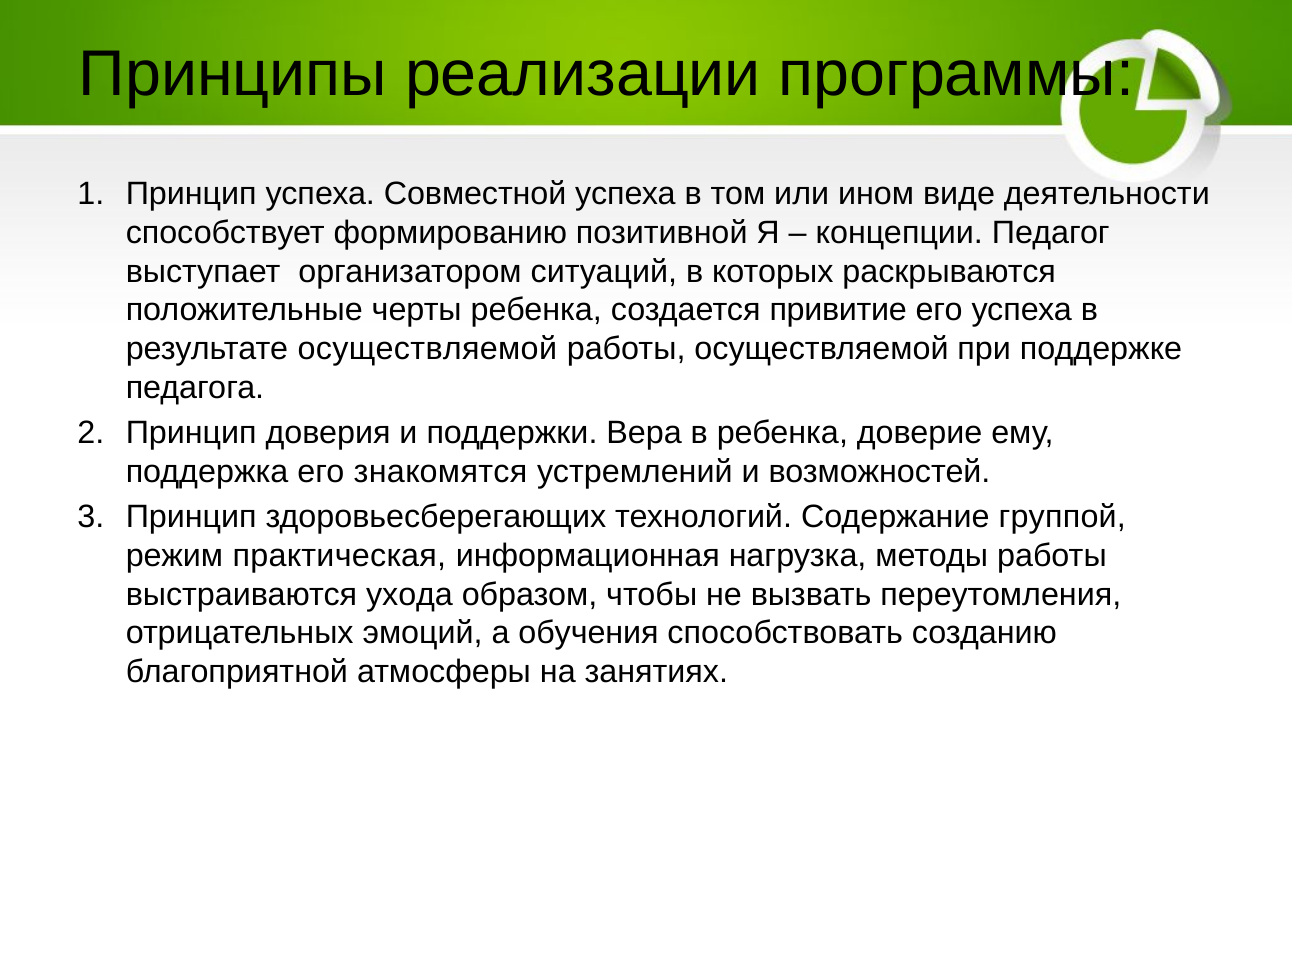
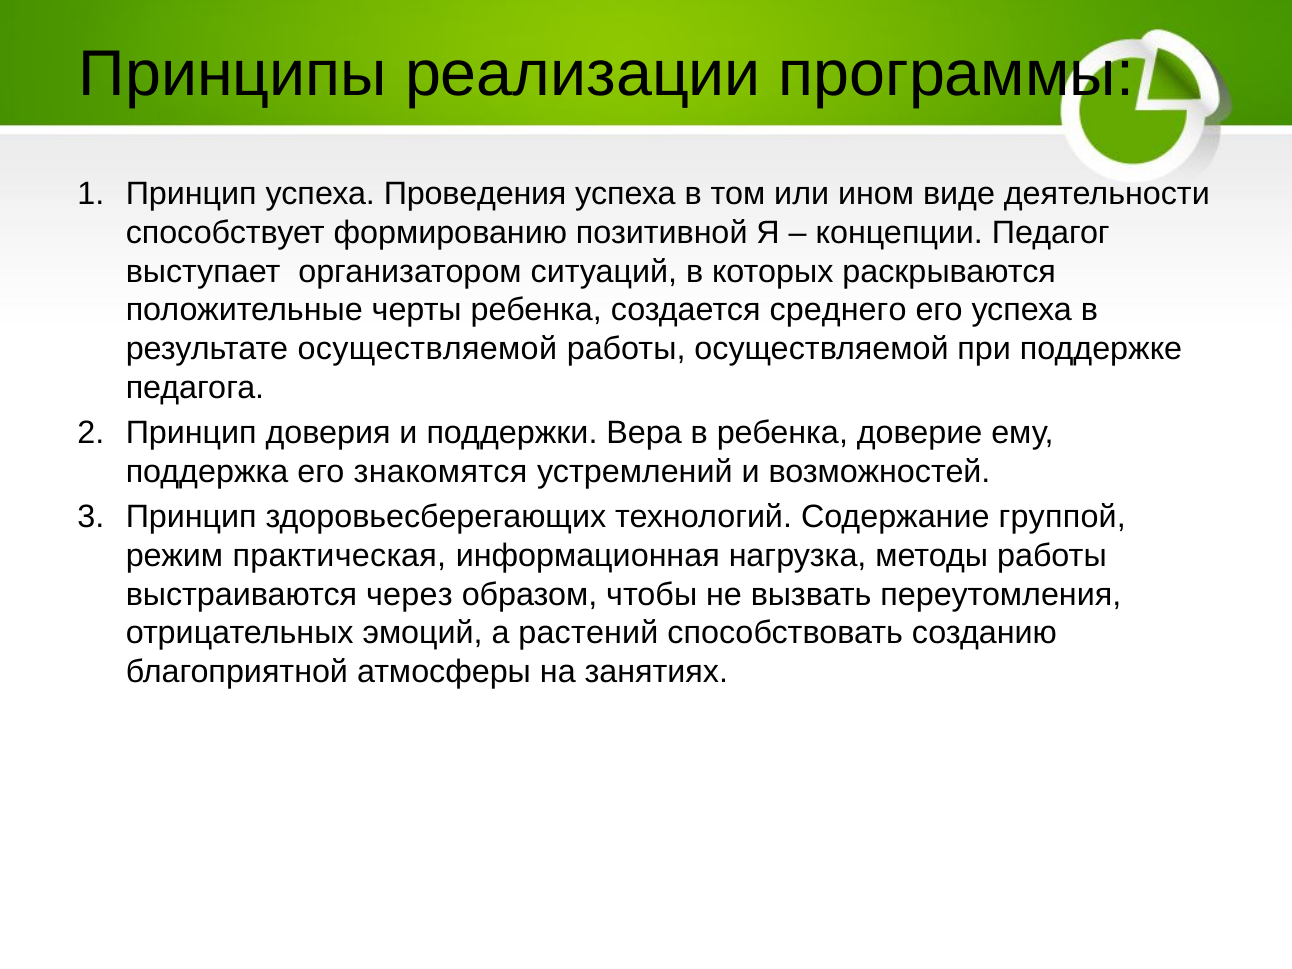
Совместной: Совместной -> Проведения
привитие: привитие -> среднего
ухода: ухода -> через
обучения: обучения -> растений
